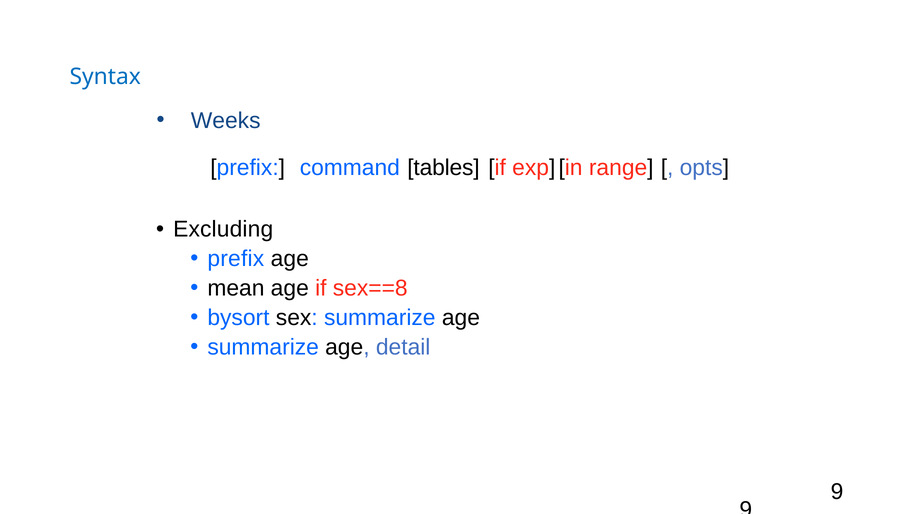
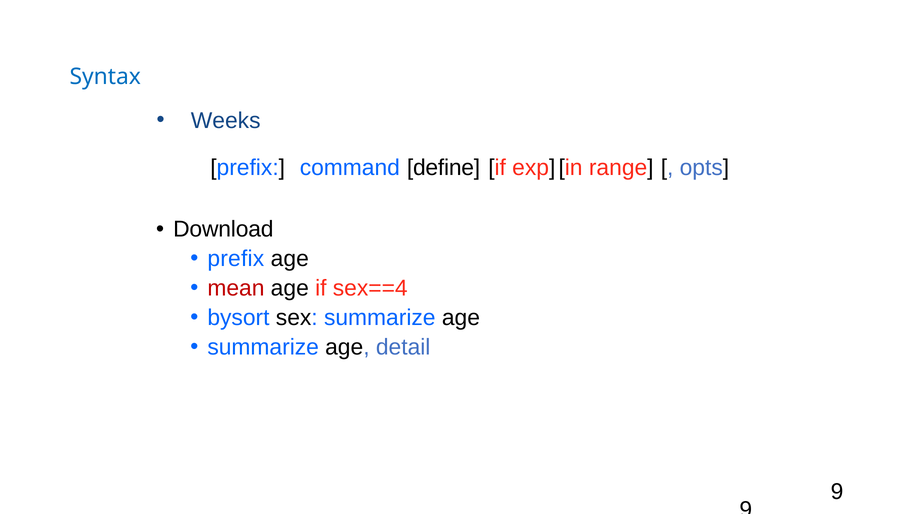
tables: tables -> define
Excluding: Excluding -> Download
mean colour: black -> red
sex==8: sex==8 -> sex==4
